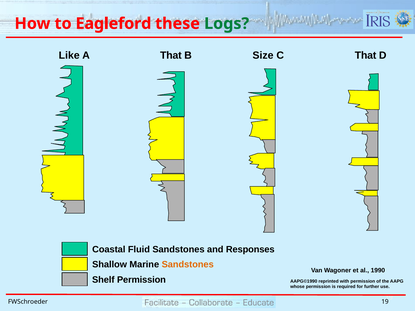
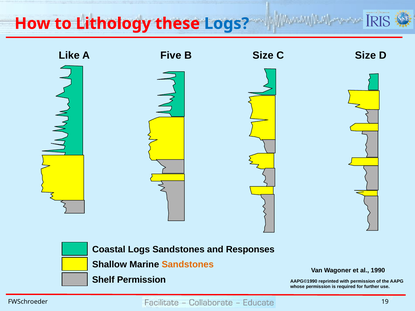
Eagleford: Eagleford -> Lithology
Logs at (227, 24) colour: green -> blue
That at (171, 55): That -> Five
A That: That -> Size
Coastal Fluid: Fluid -> Logs
